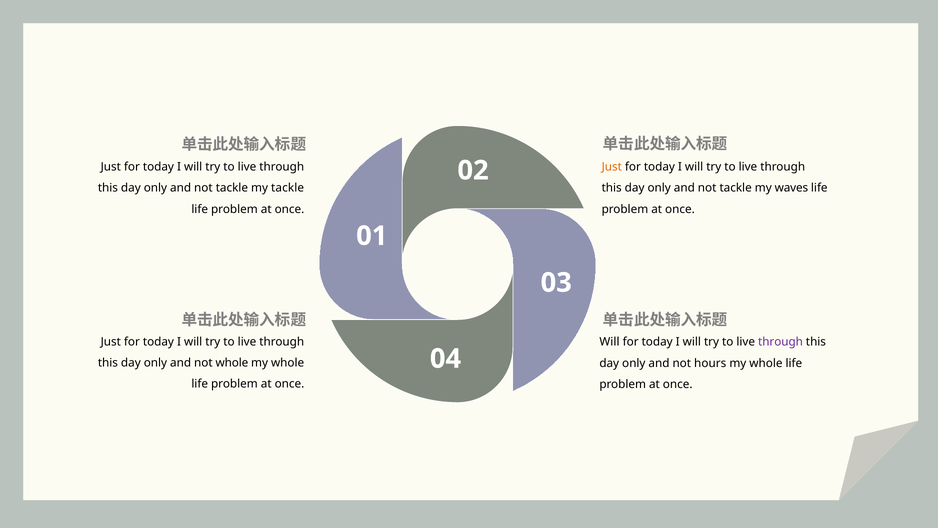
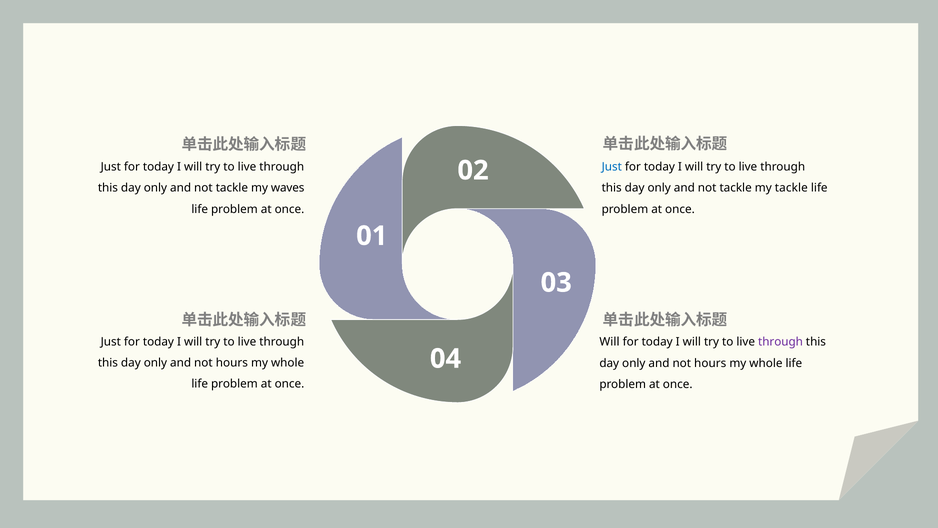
Just at (612, 167) colour: orange -> blue
my tackle: tackle -> waves
my waves: waves -> tackle
whole at (232, 363): whole -> hours
